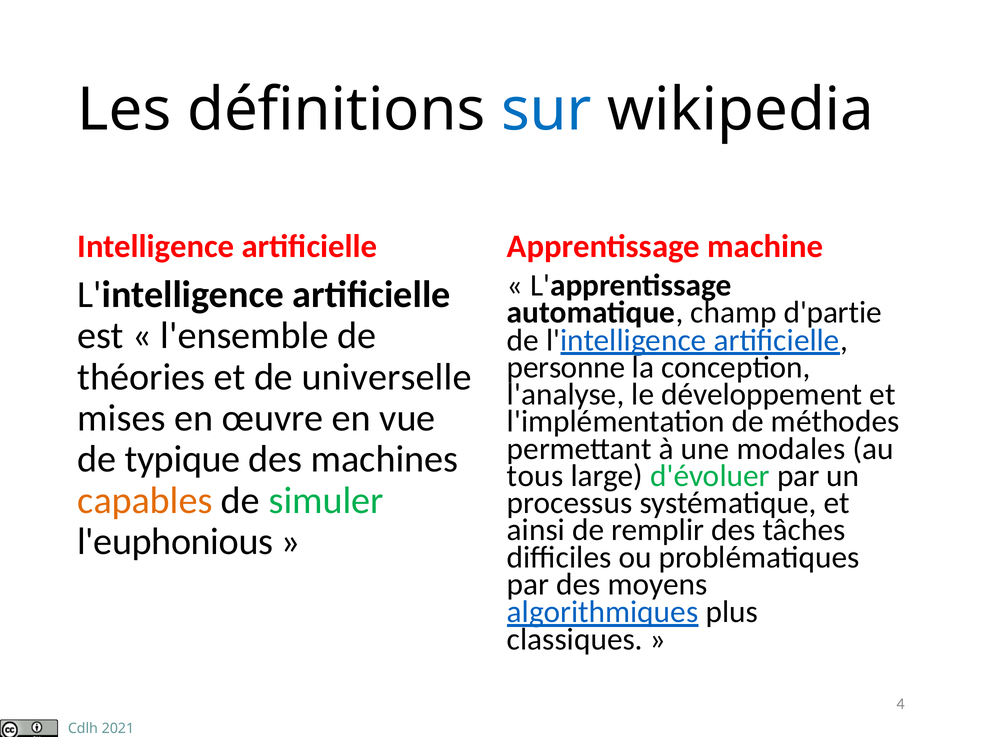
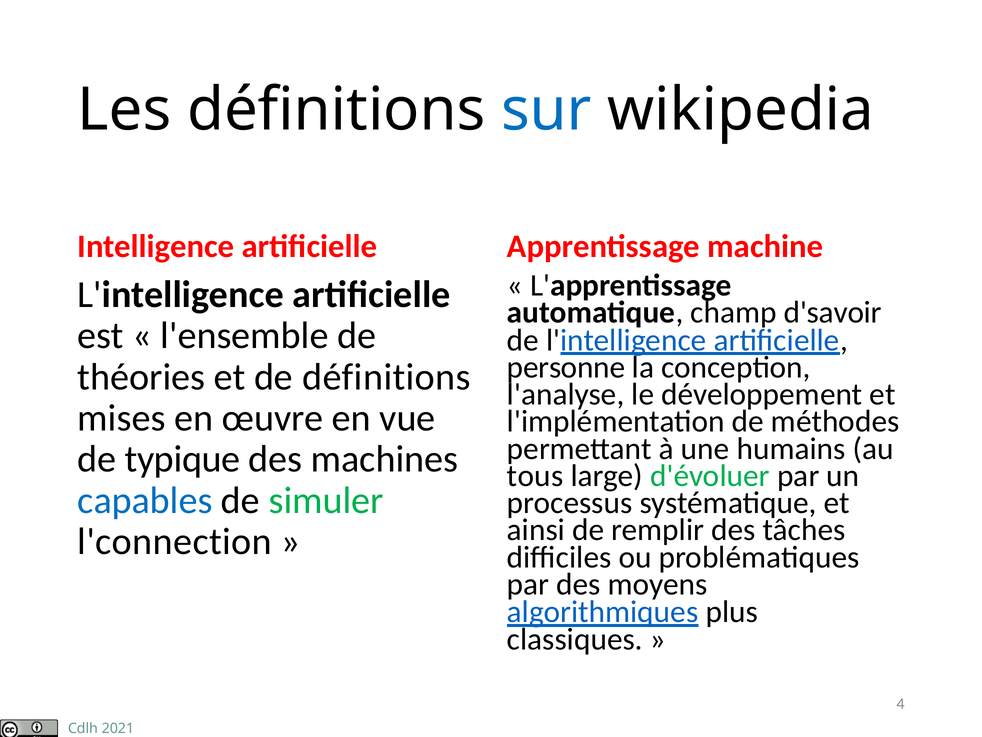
d'partie: d'partie -> d'savoir
de universelle: universelle -> définitions
modales: modales -> humains
capables colour: orange -> blue
l'euphonious: l'euphonious -> l'connection
